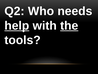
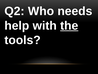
help underline: present -> none
